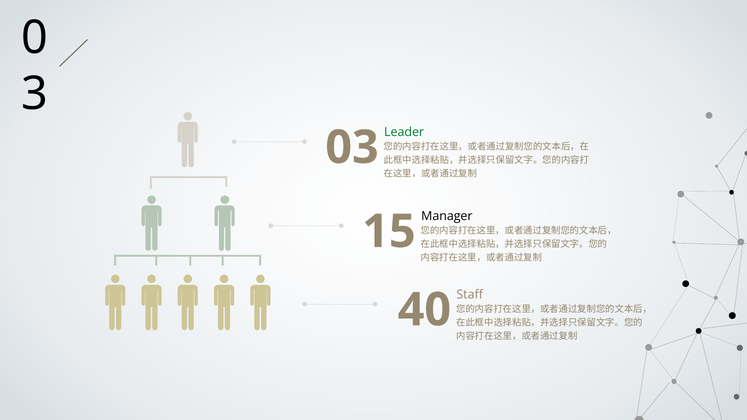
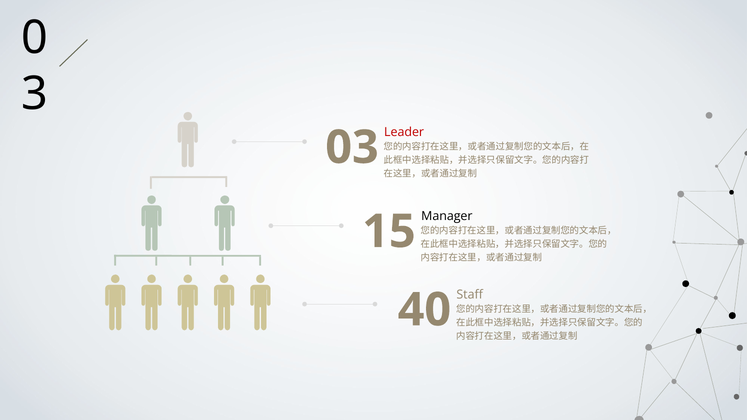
Leader colour: green -> red
